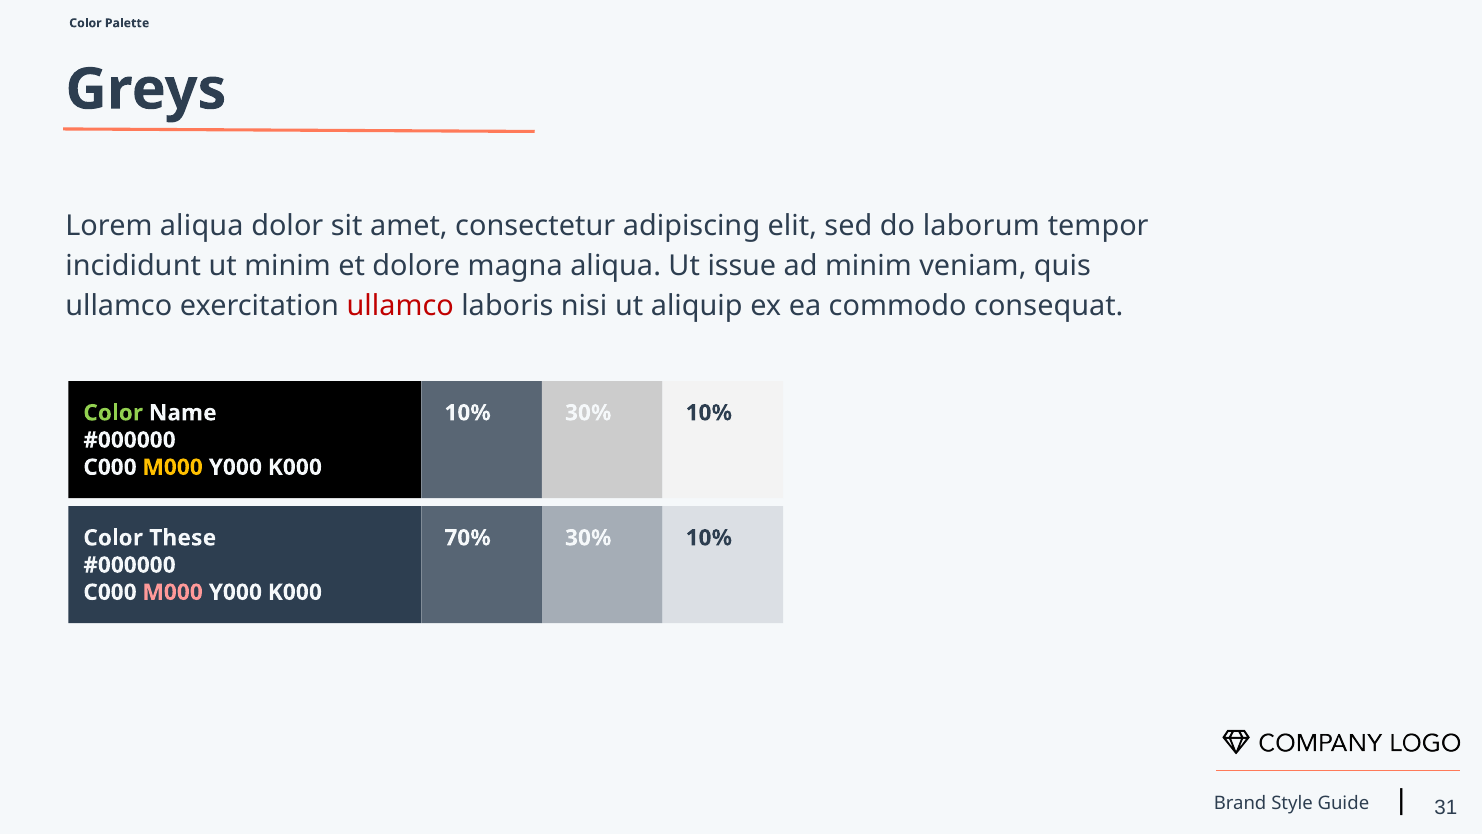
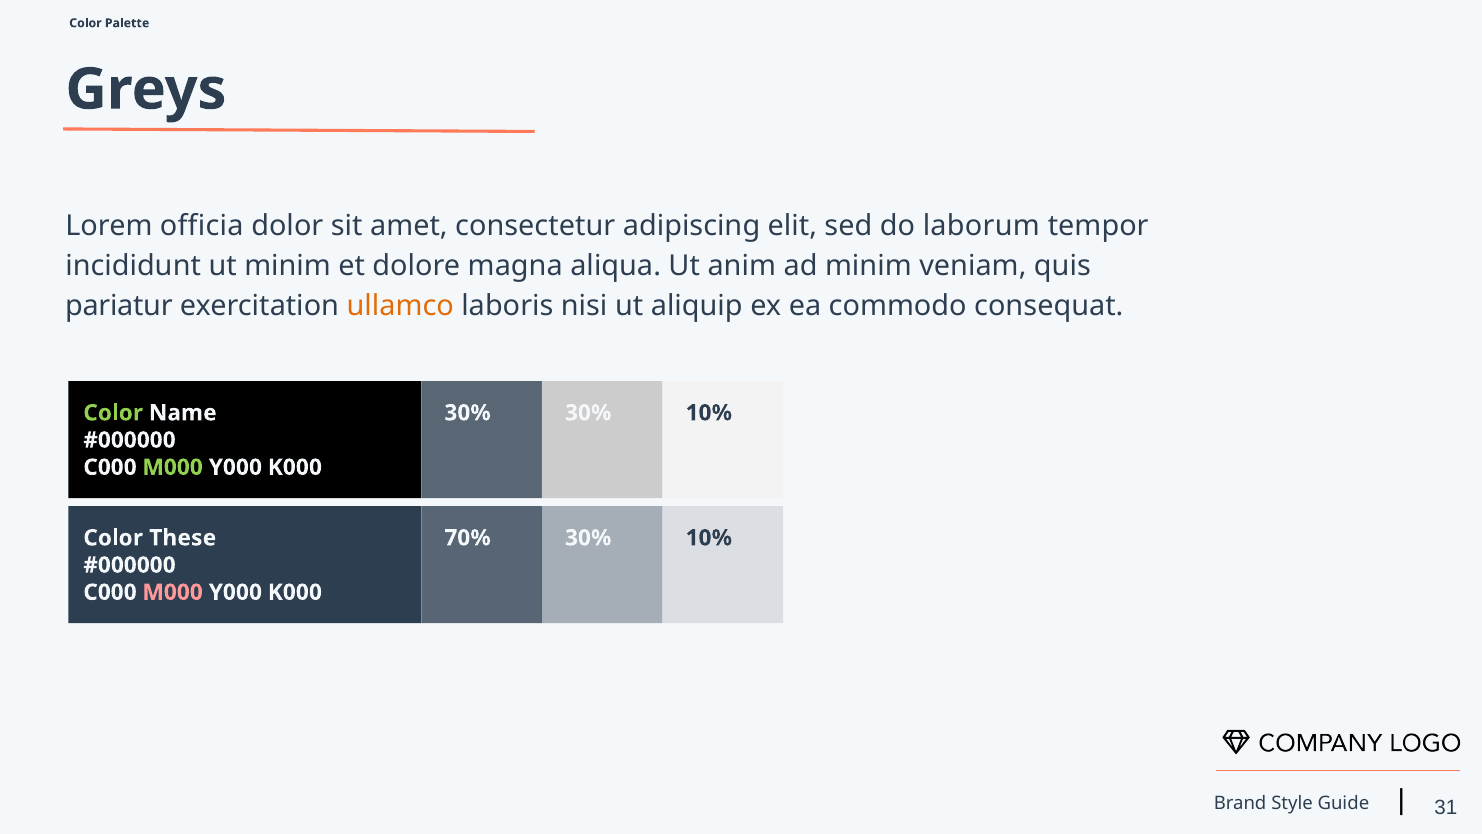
Lorem aliqua: aliqua -> officia
issue: issue -> anim
ullamco at (119, 306): ullamco -> pariatur
ullamco at (400, 306) colour: red -> orange
10% at (468, 413): 10% -> 30%
M000 at (173, 467) colour: yellow -> light green
